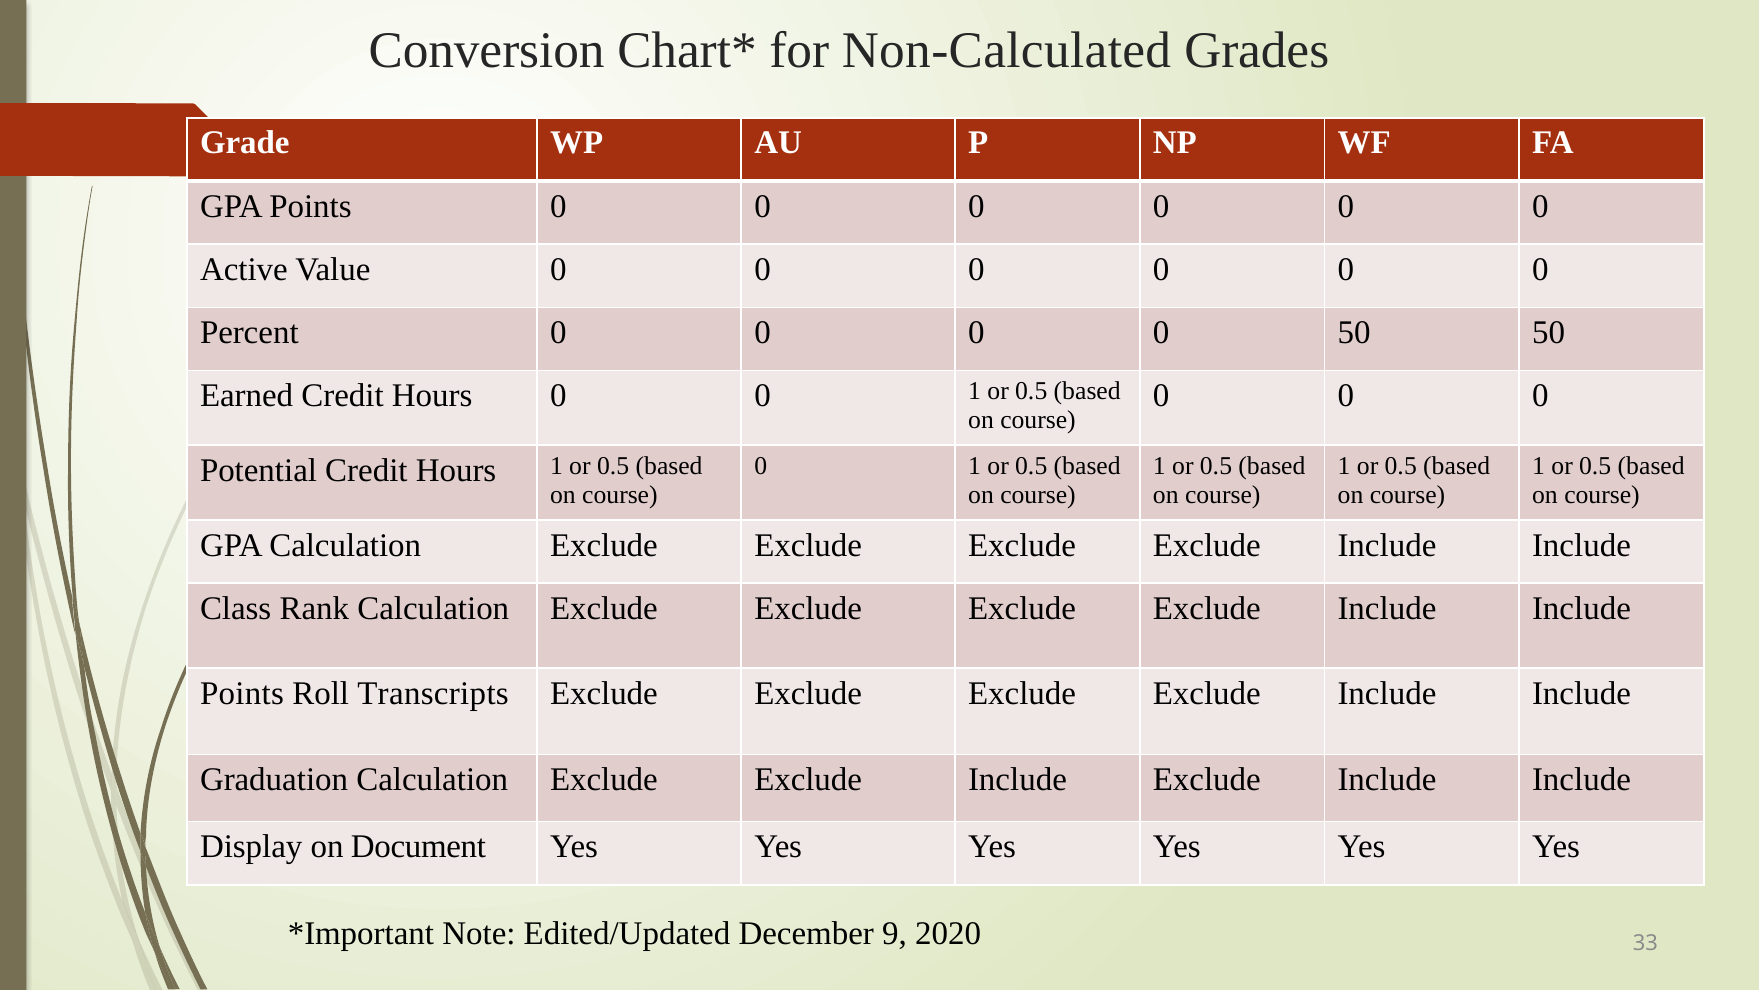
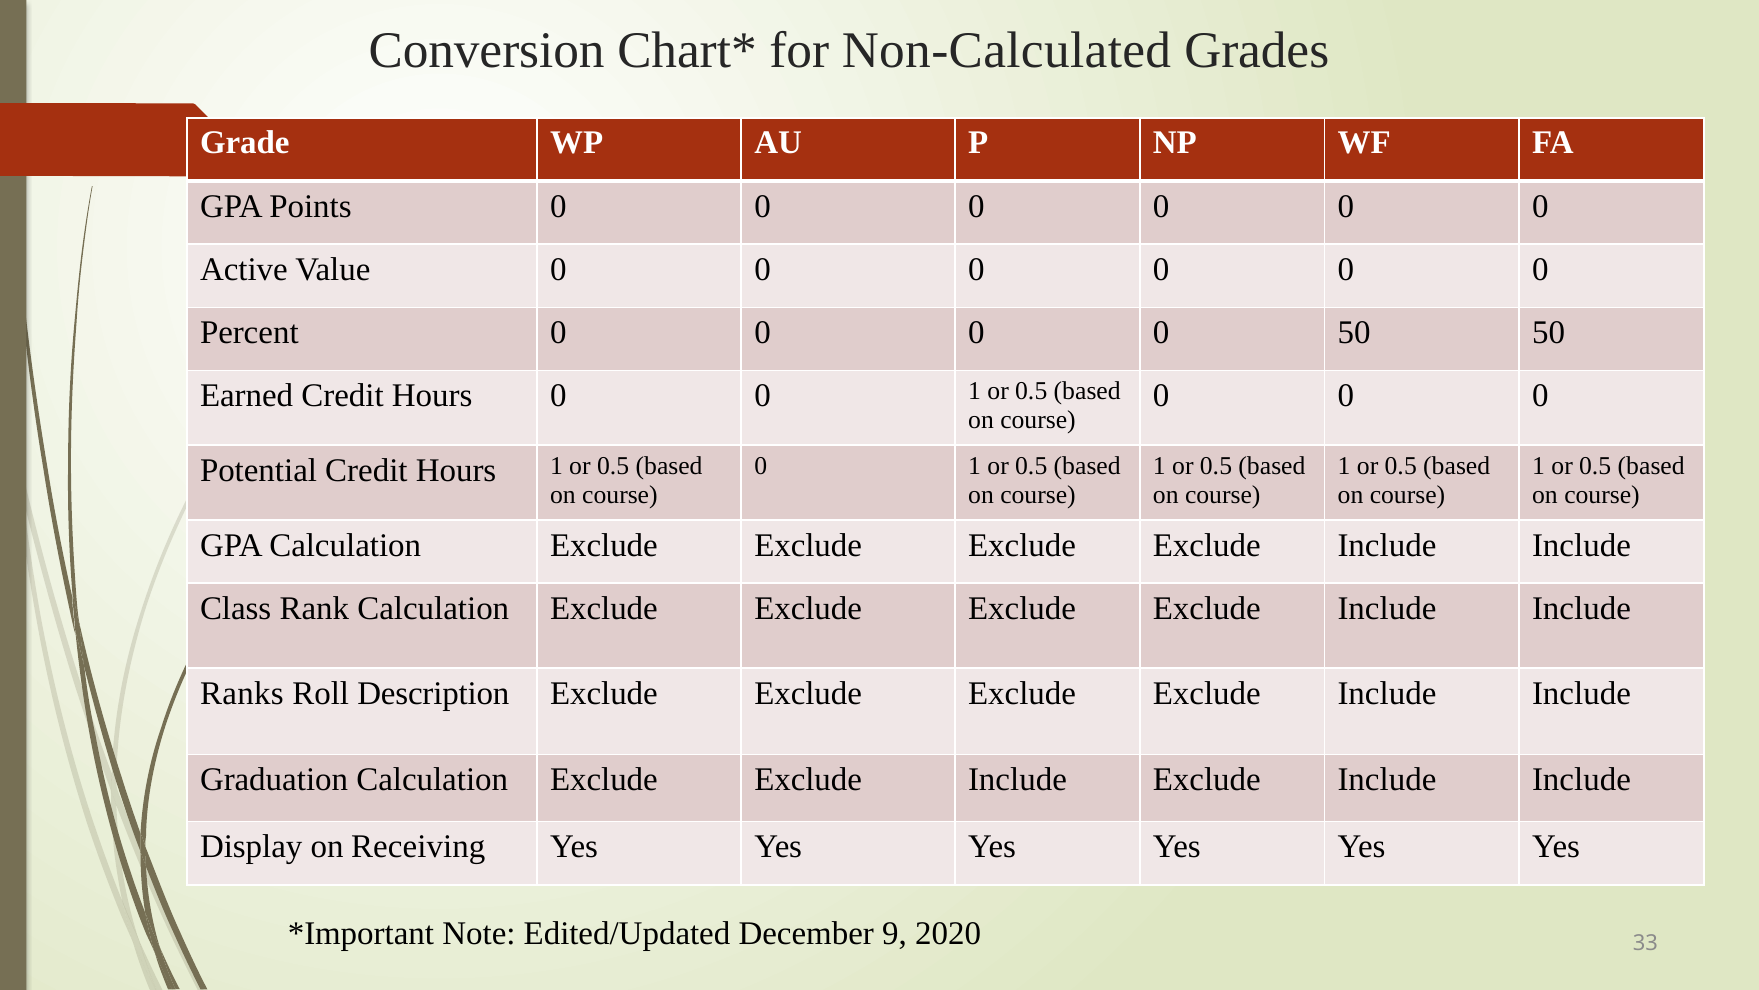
Points at (242, 693): Points -> Ranks
Transcripts: Transcripts -> Description
Document: Document -> Receiving
